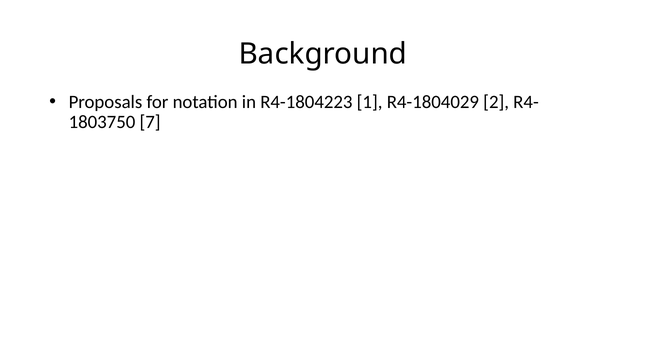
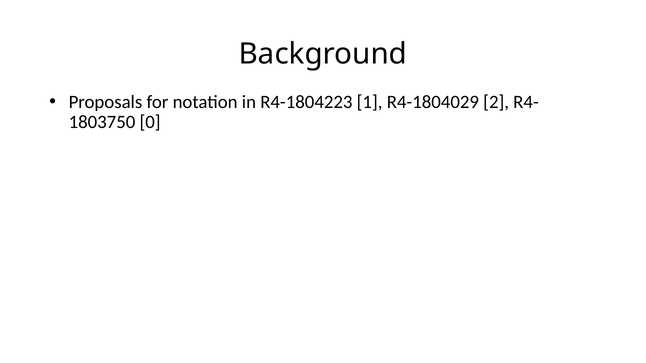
7: 7 -> 0
